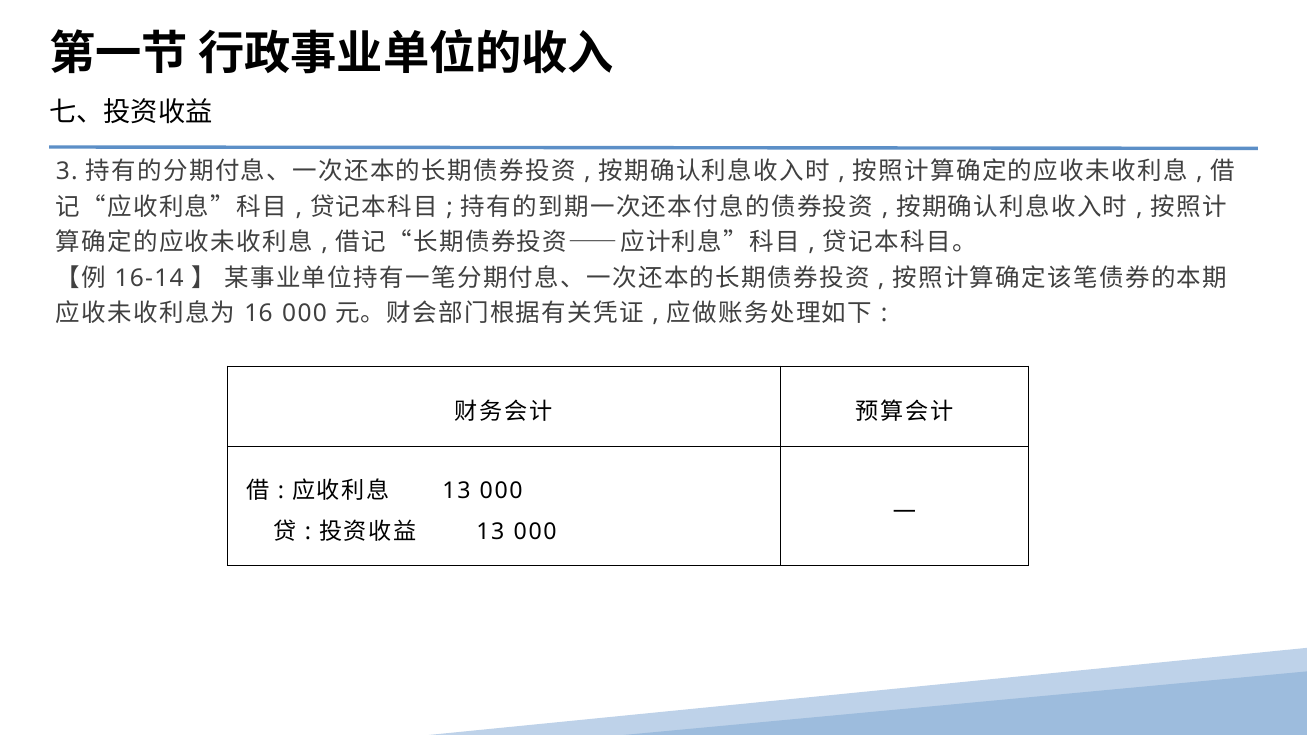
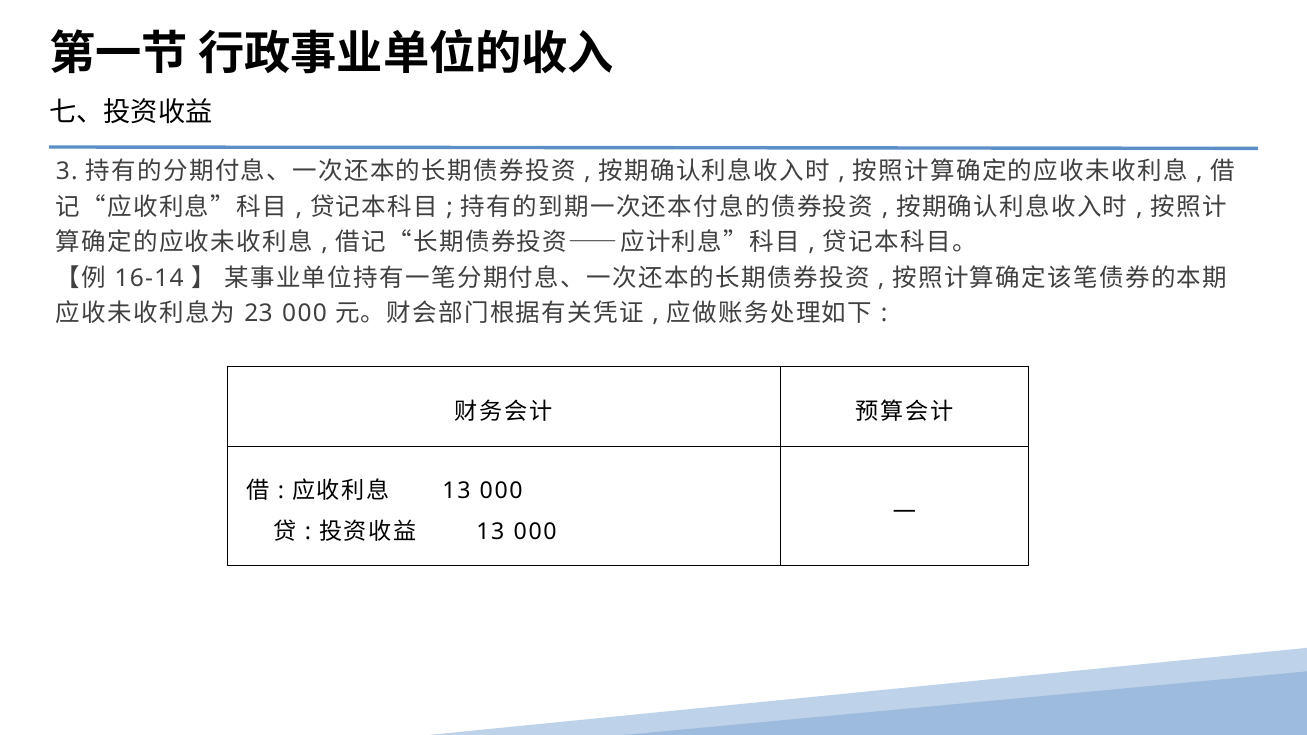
16: 16 -> 23
